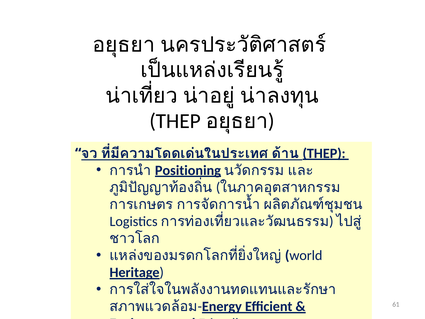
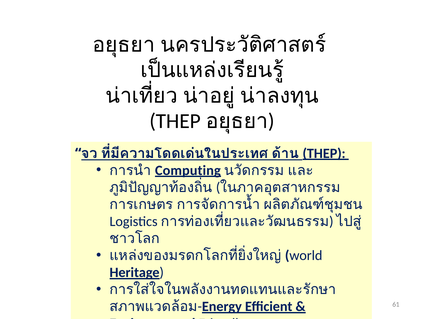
Positioning: Positioning -> Computing
